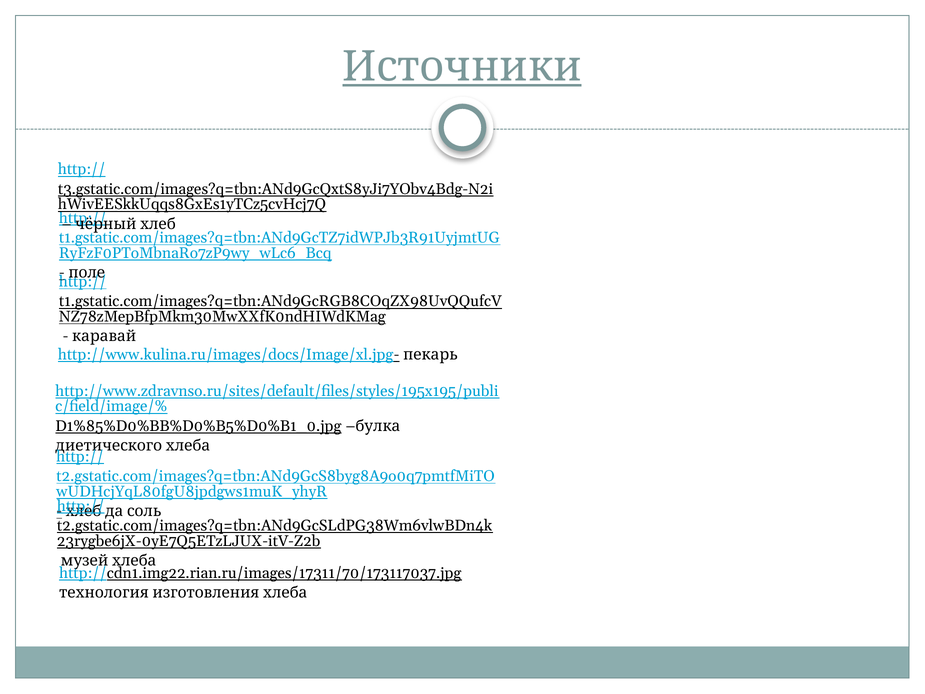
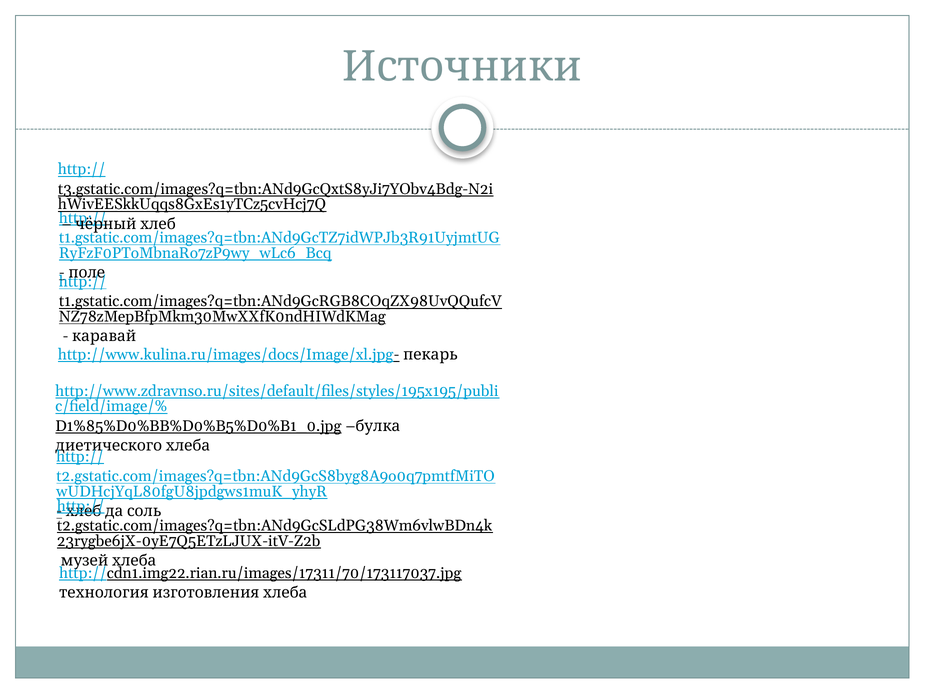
Источники underline: present -> none
